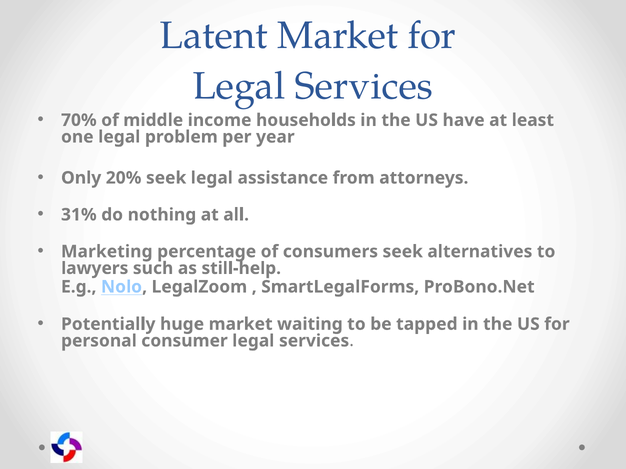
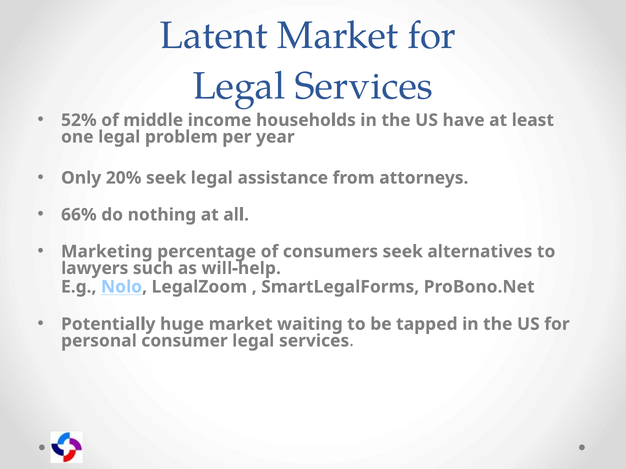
70%: 70% -> 52%
31%: 31% -> 66%
still-help: still-help -> will-help
